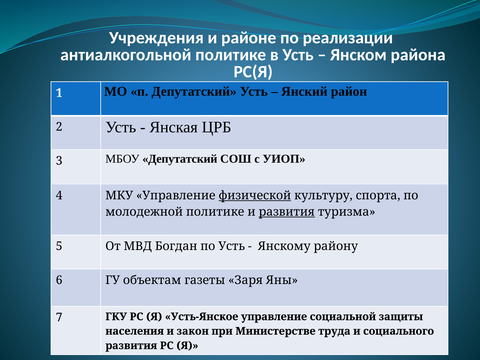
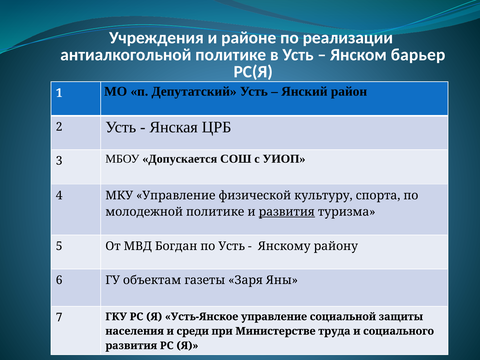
района: района -> барьер
МБОУ Депутатский: Депутатский -> Допускается
физической underline: present -> none
закон: закон -> среди
